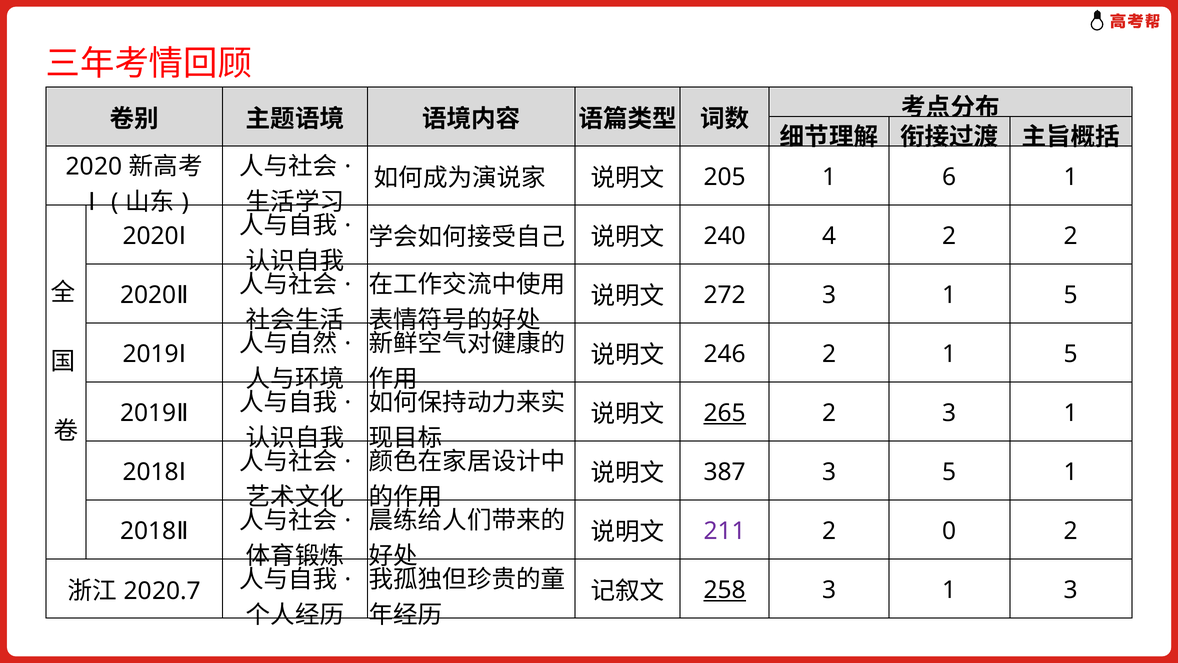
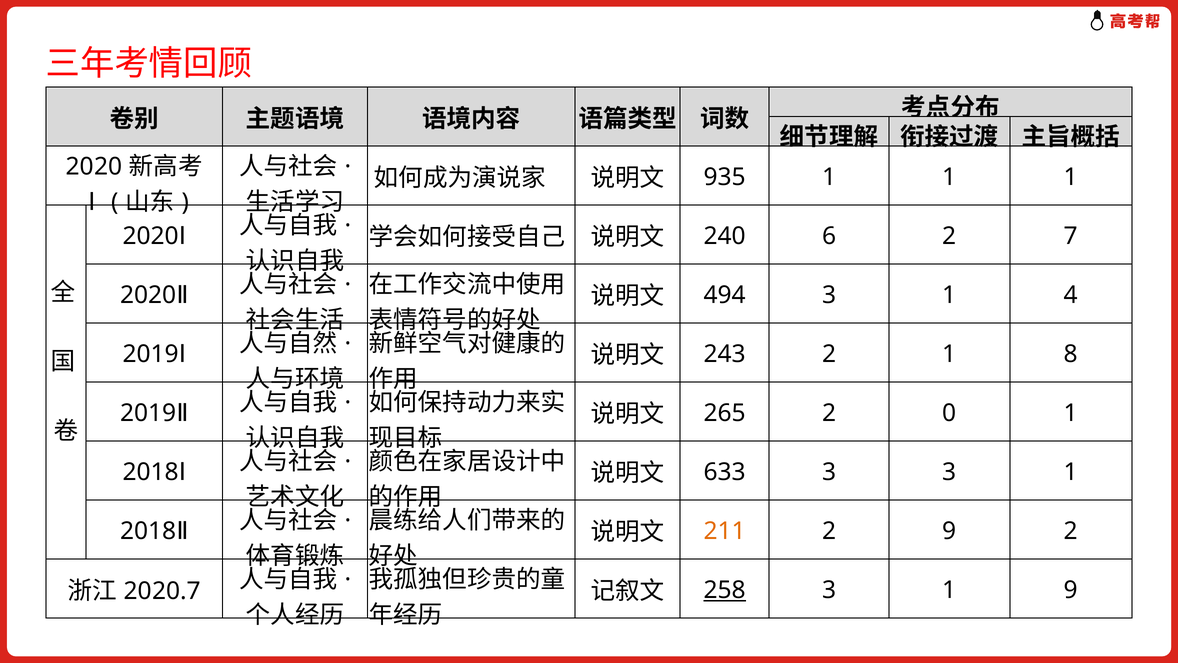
205: 205 -> 935
6 at (949, 177): 6 -> 1
4: 4 -> 6
2 2: 2 -> 7
272: 272 -> 494
3 1 5: 5 -> 4
246: 246 -> 243
2 1 5: 5 -> 8
265 underline: present -> none
2 3: 3 -> 0
387: 387 -> 633
3 5: 5 -> 3
211 colour: purple -> orange
2 0: 0 -> 9
1 3: 3 -> 9
